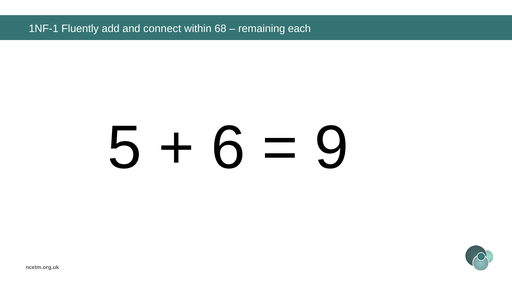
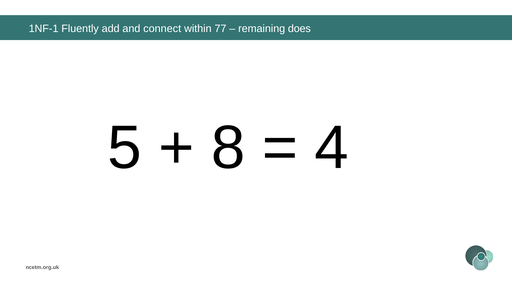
68: 68 -> 77
each: each -> does
6: 6 -> 8
9: 9 -> 4
